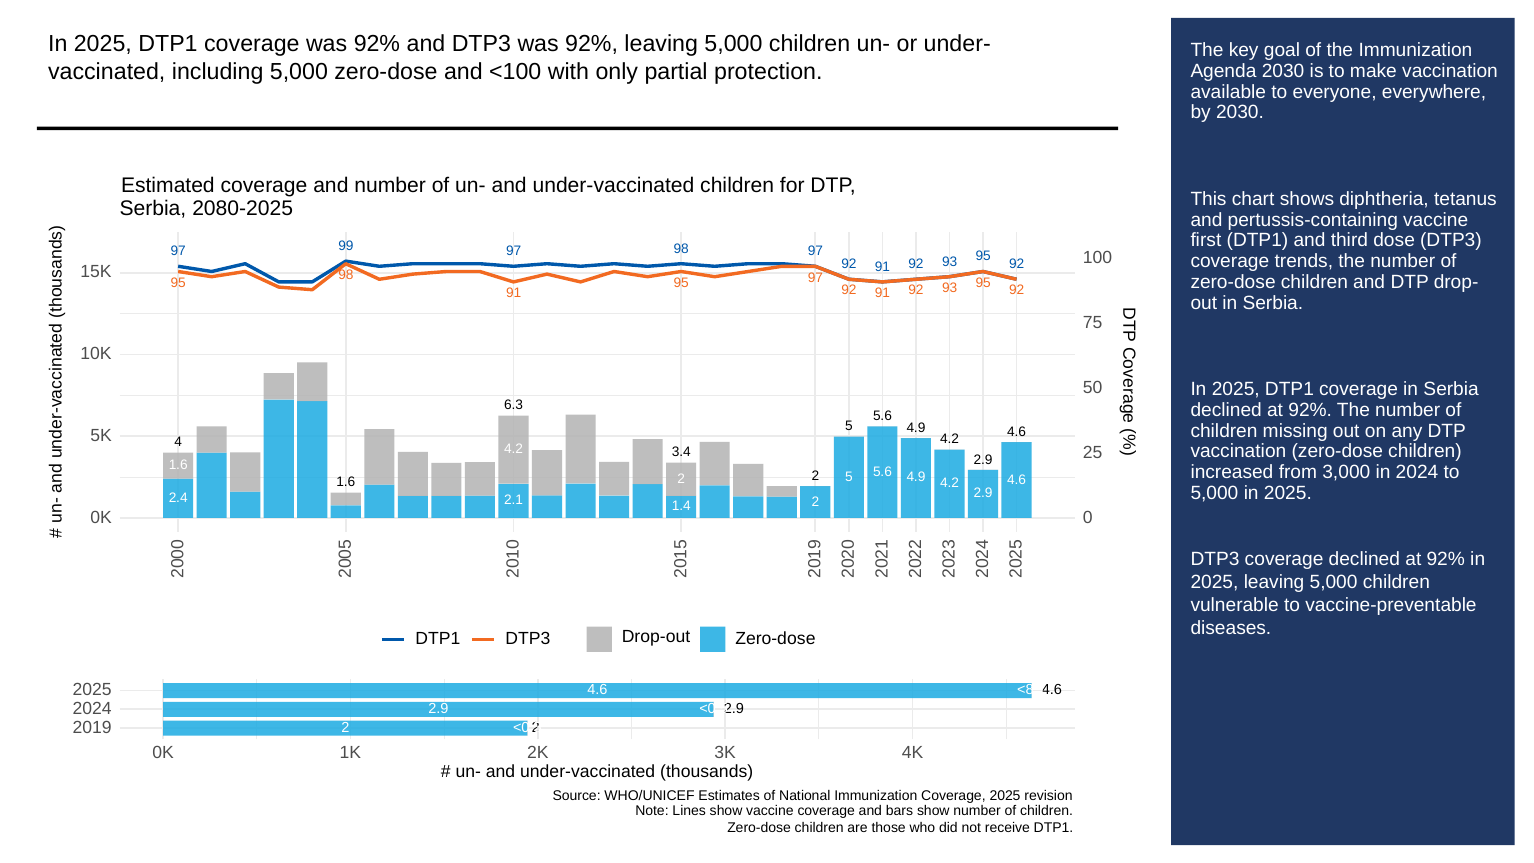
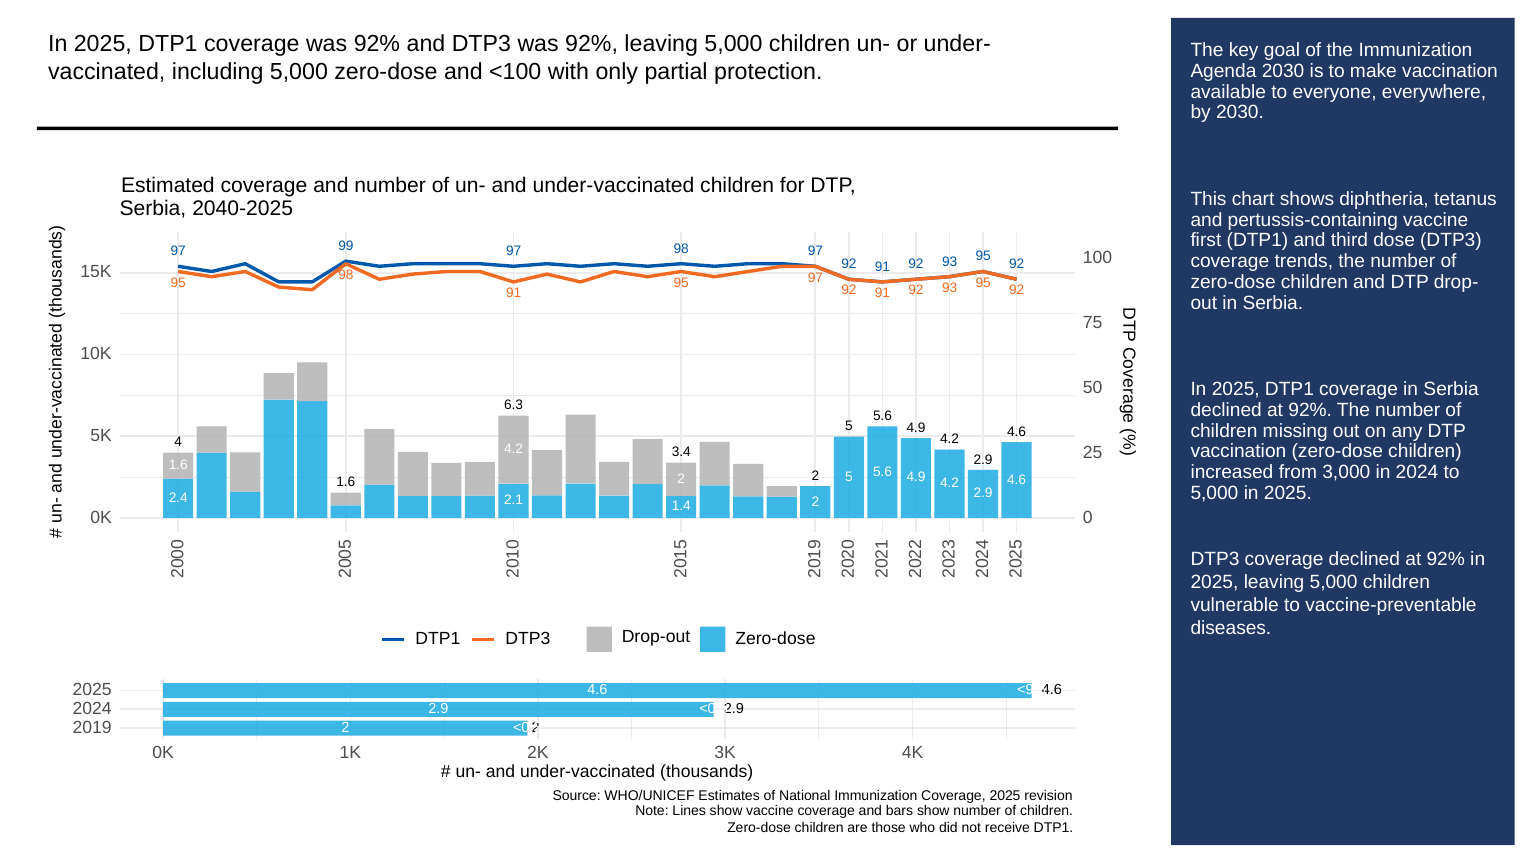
2080-2025: 2080-2025 -> 2040-2025
<8.1: <8.1 -> <9.5
